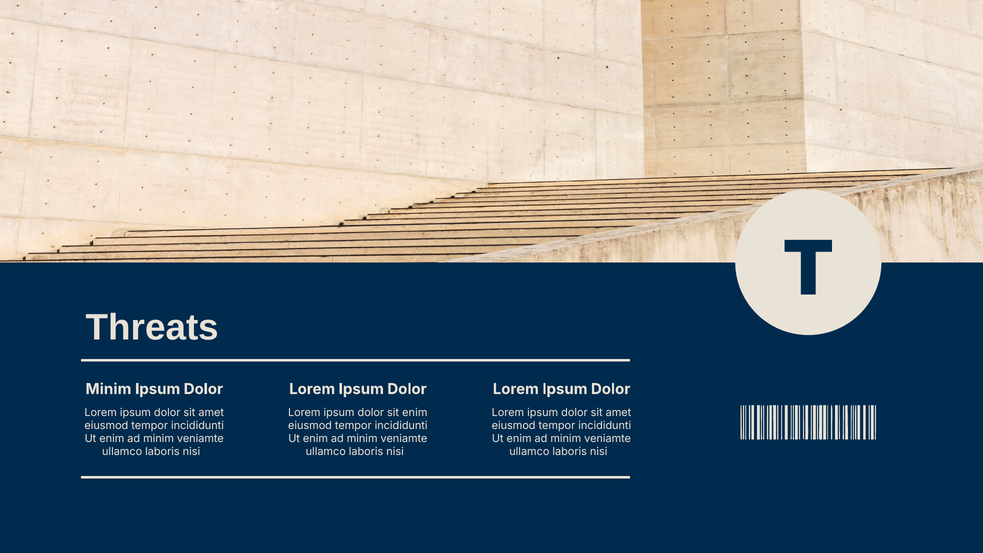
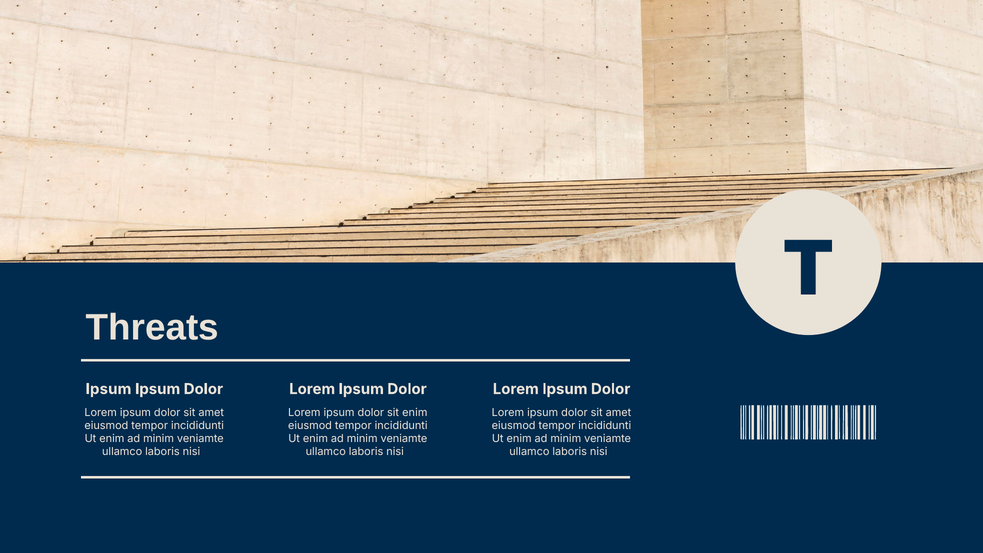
Minim at (108, 389): Minim -> Ipsum
